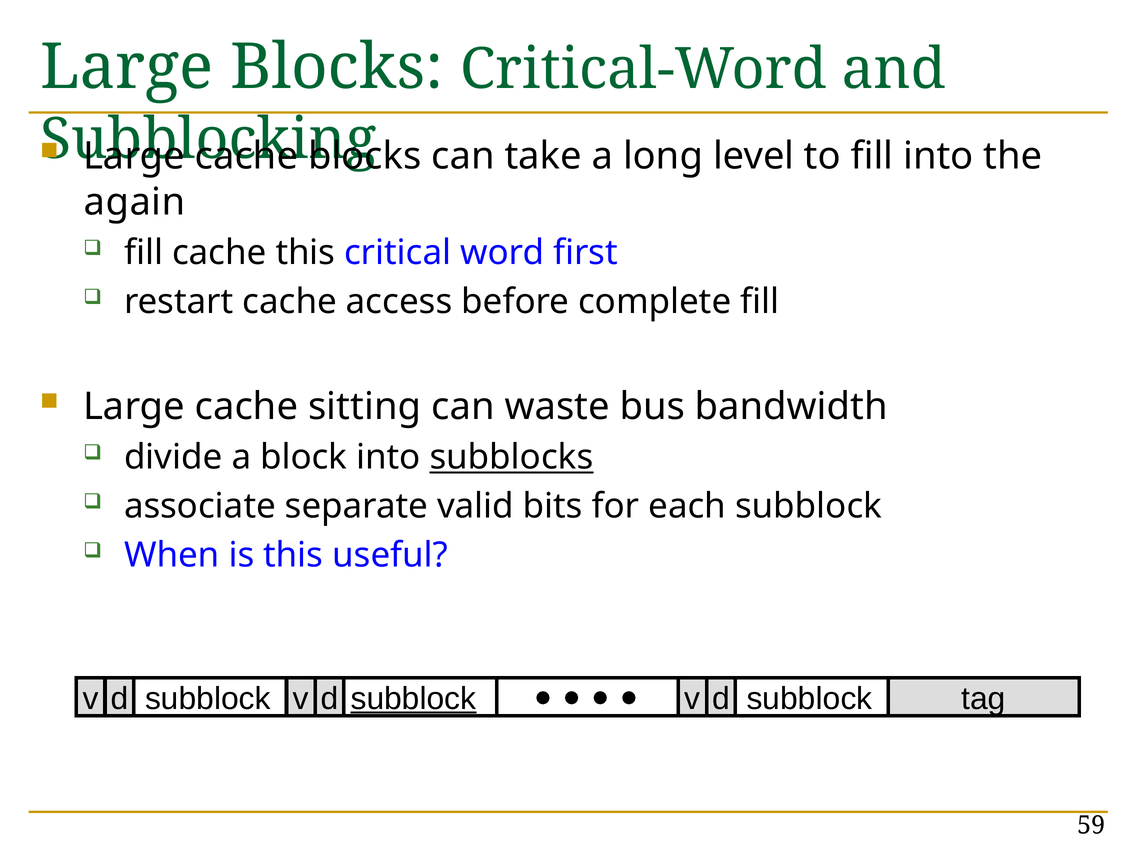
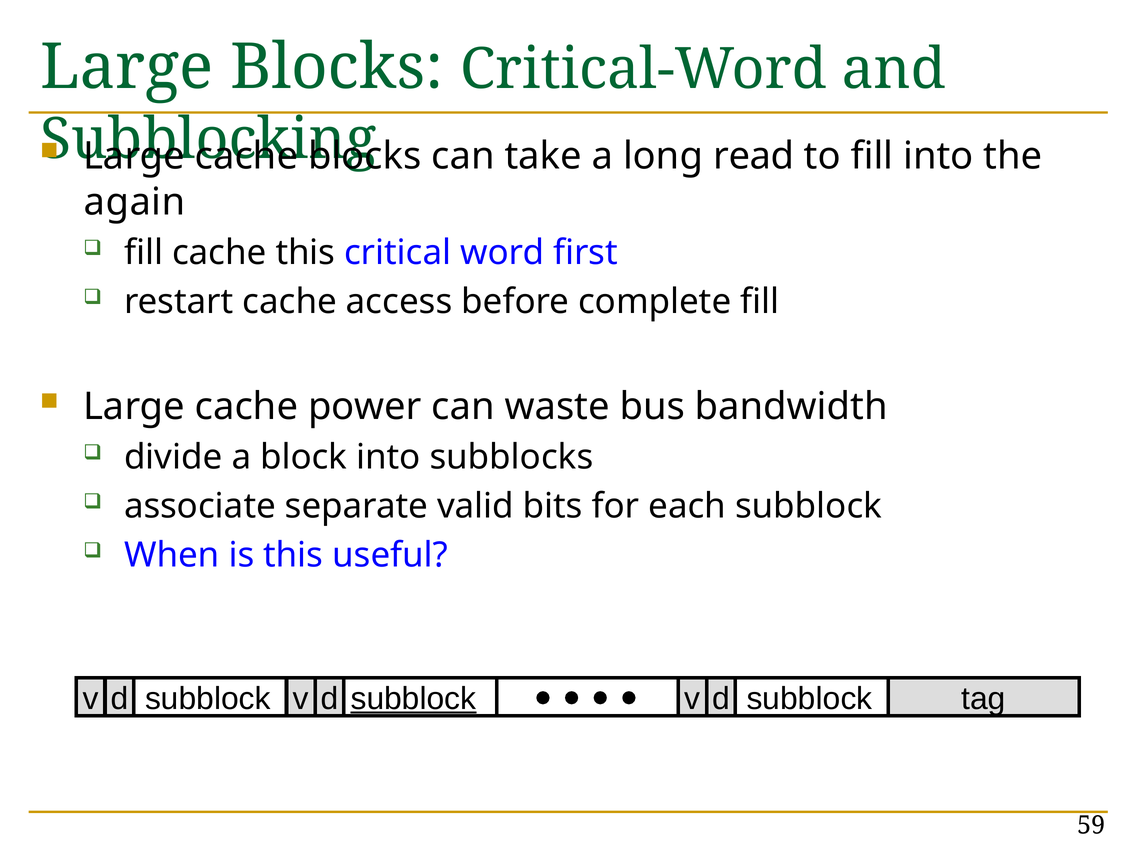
level: level -> read
sitting: sitting -> power
subblocks underline: present -> none
